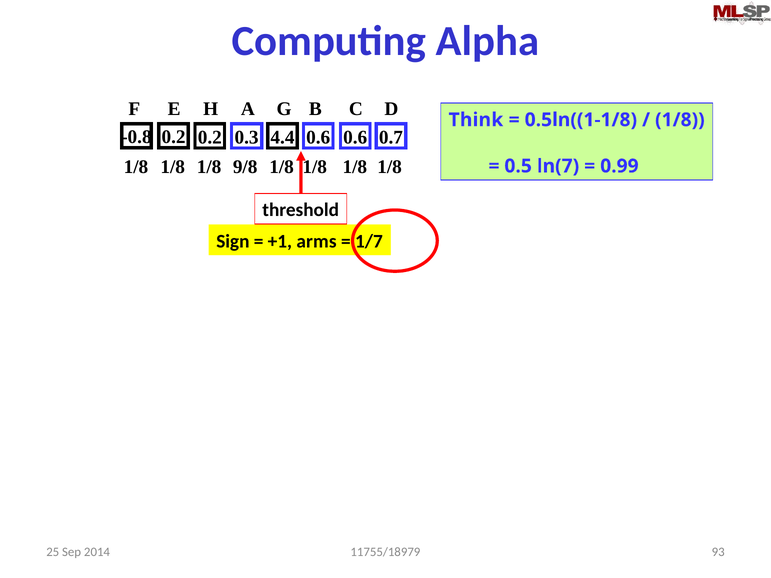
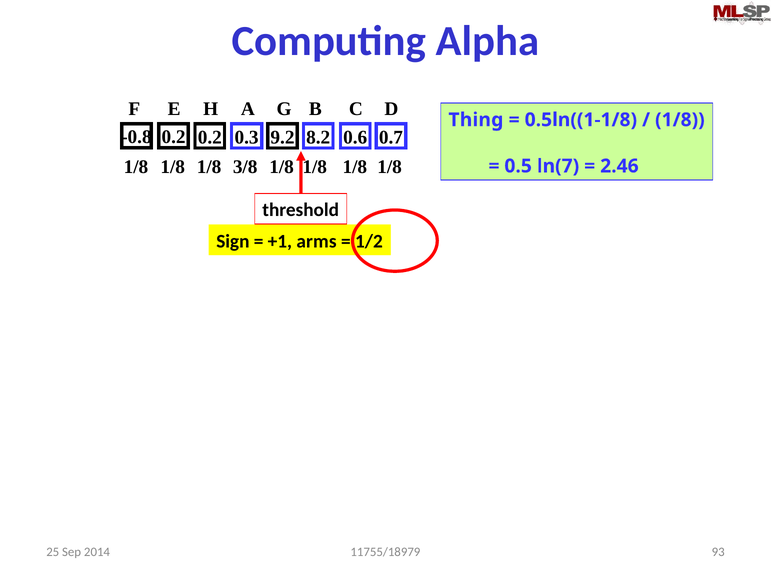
Think: Think -> Thing
4.4: 4.4 -> 9.2
0.3 0.6: 0.6 -> 8.2
9/8: 9/8 -> 3/8
0.99: 0.99 -> 2.46
1/7: 1/7 -> 1/2
